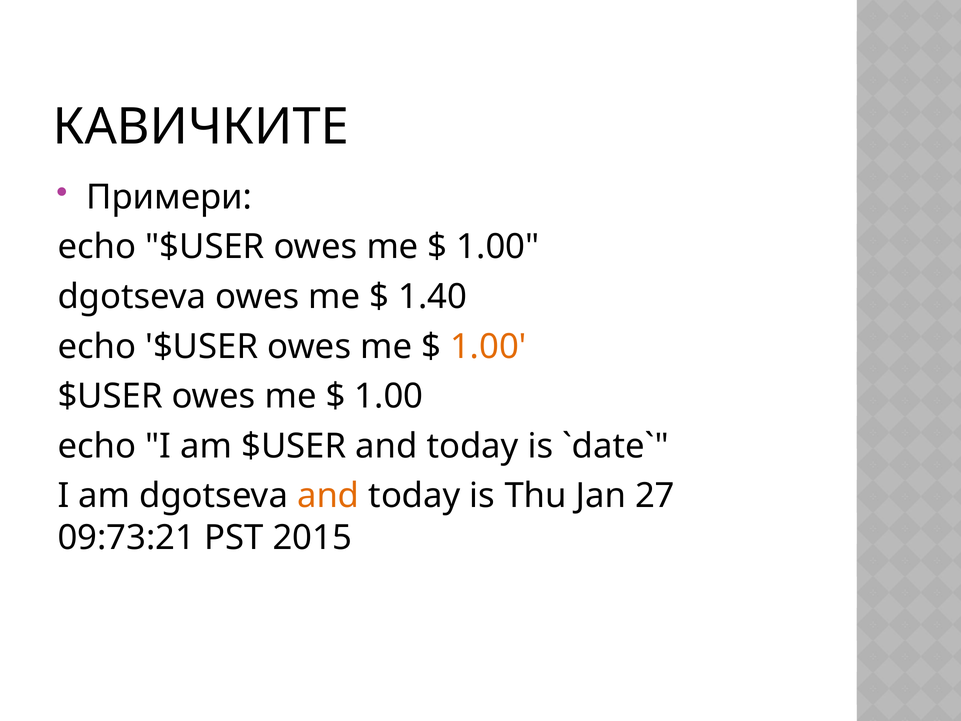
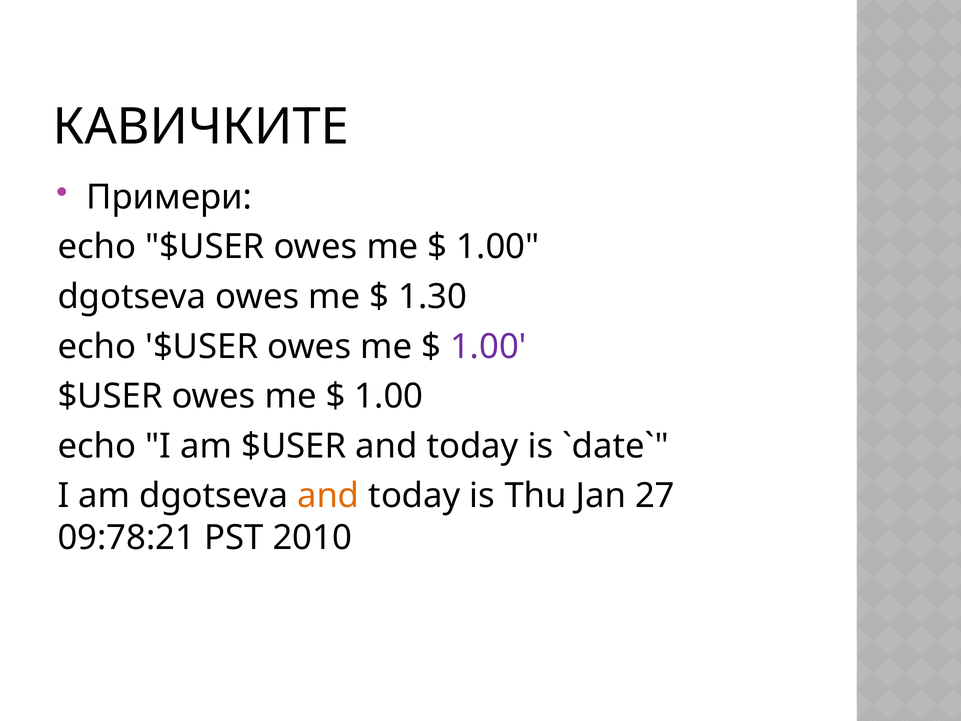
1.40: 1.40 -> 1.30
1.00 at (488, 346) colour: orange -> purple
09:73:21: 09:73:21 -> 09:78:21
2015: 2015 -> 2010
